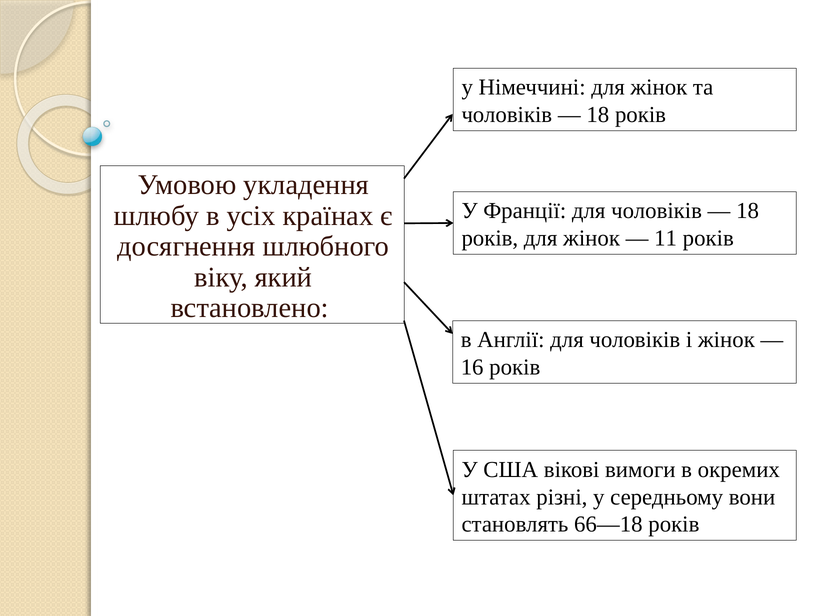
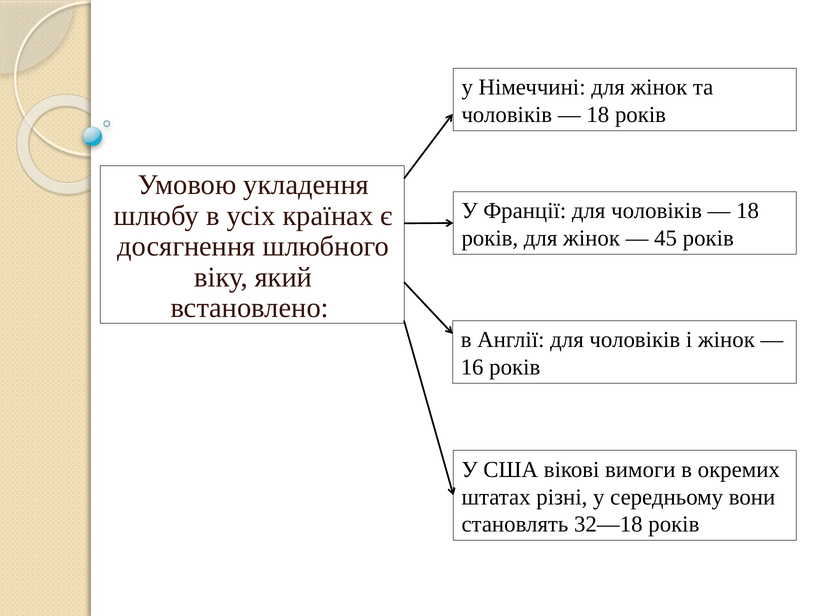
11: 11 -> 45
66—18: 66—18 -> 32—18
